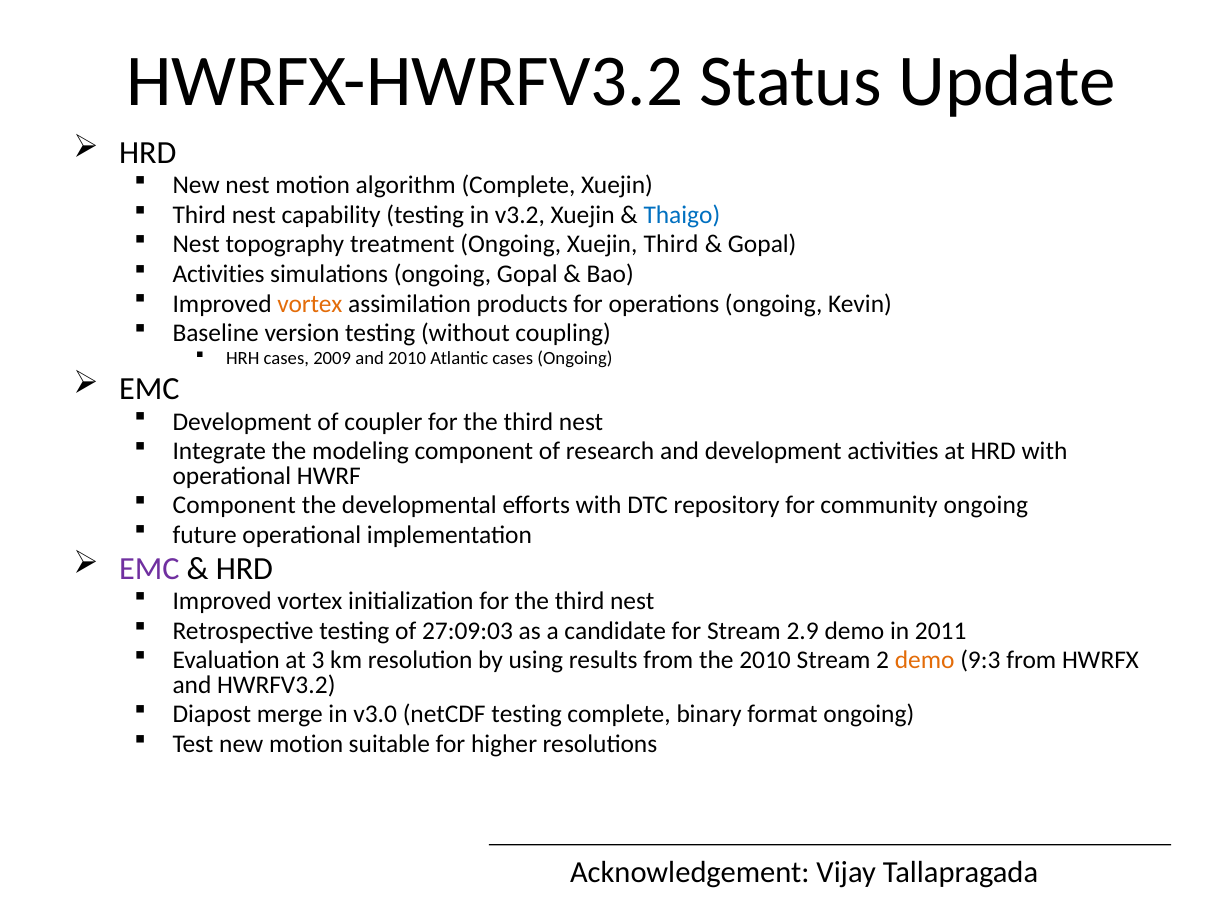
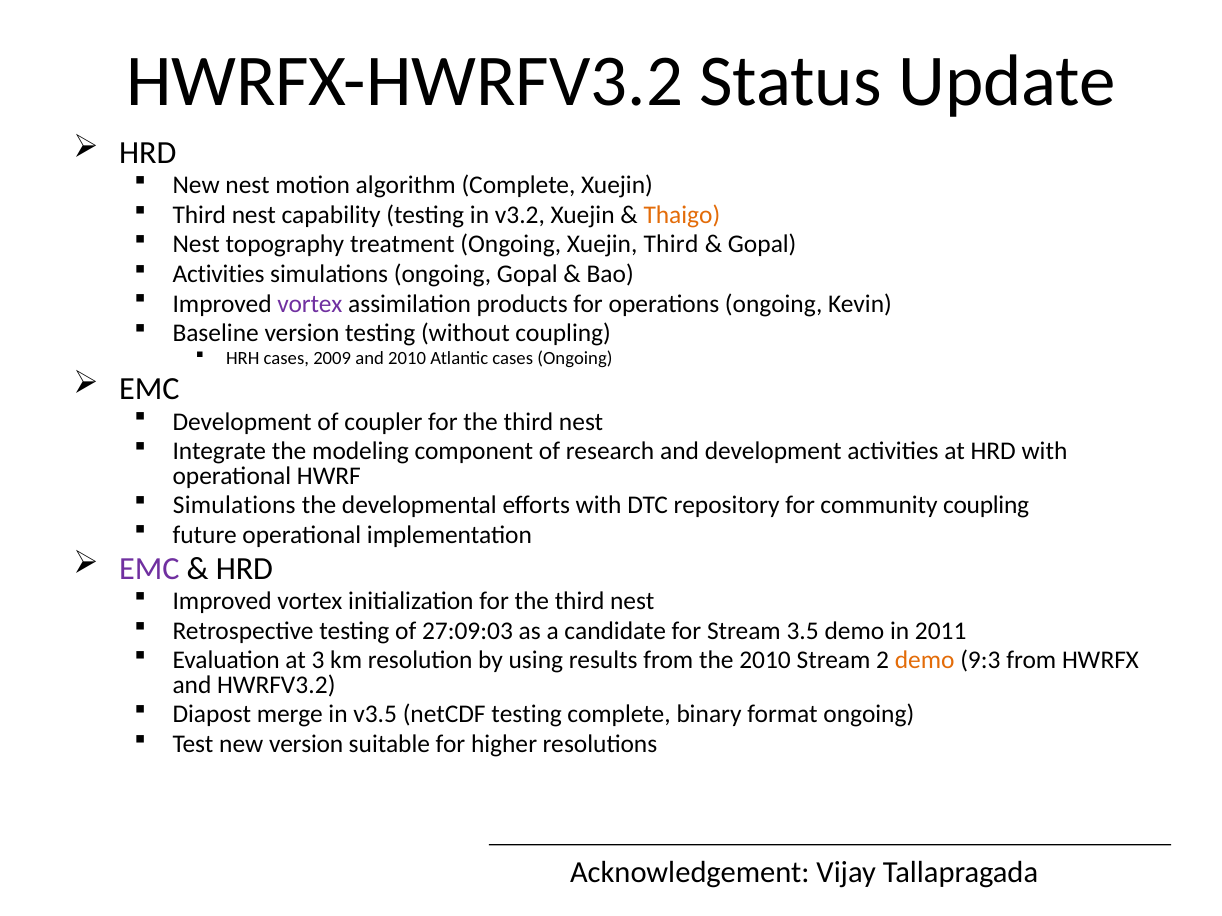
Thaigo colour: blue -> orange
vortex at (310, 304) colour: orange -> purple
Component at (234, 505): Component -> Simulations
community ongoing: ongoing -> coupling
2.9: 2.9 -> 3.5
v3.0: v3.0 -> v3.5
new motion: motion -> version
